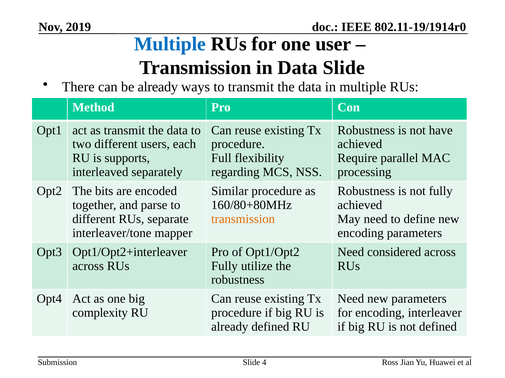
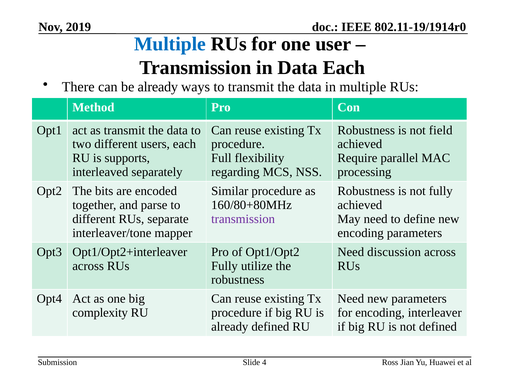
Data Slide: Slide -> Each
have: have -> field
transmission at (243, 219) colour: orange -> purple
considered: considered -> discussion
